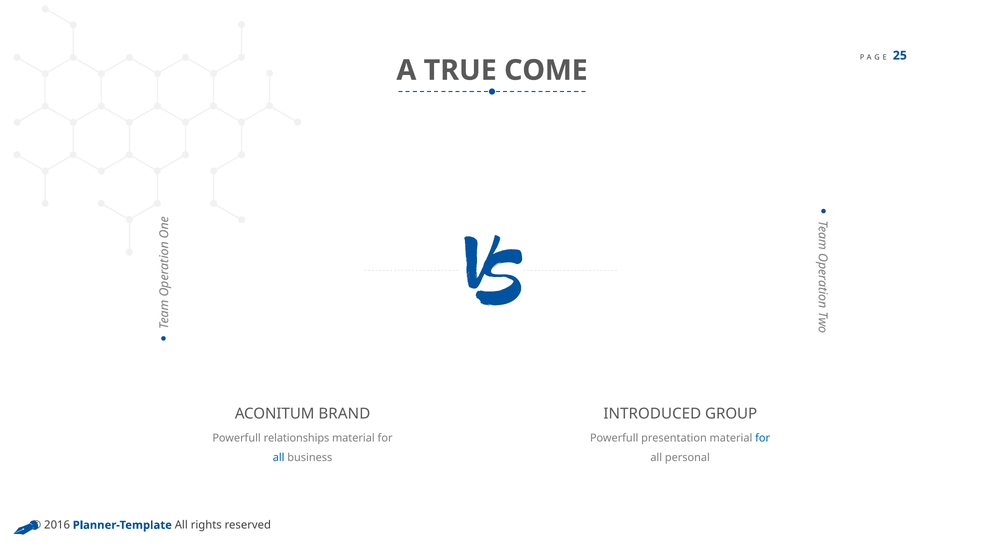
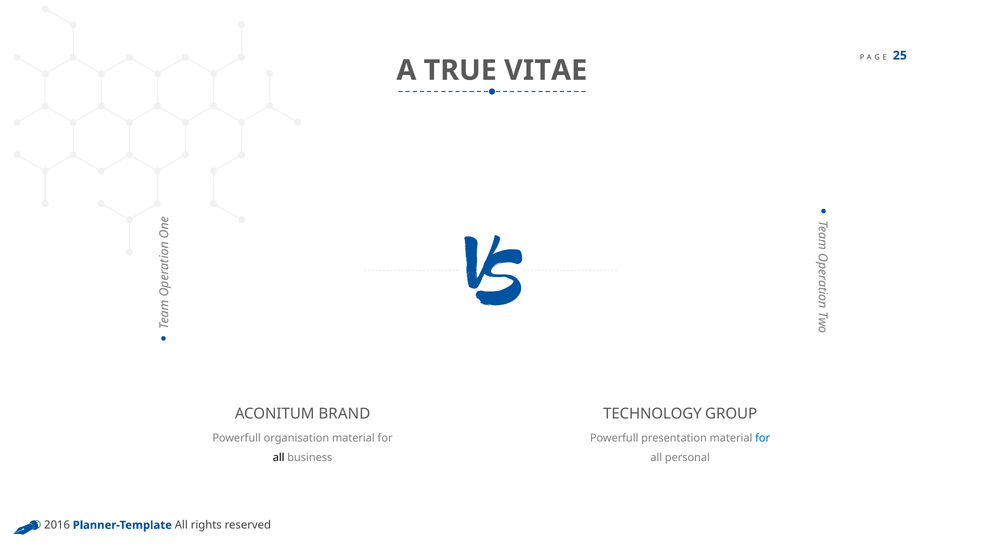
COME: COME -> VITAE
INTRODUCED: INTRODUCED -> TECHNOLOGY
relationships: relationships -> organisation
all at (279, 457) colour: blue -> black
